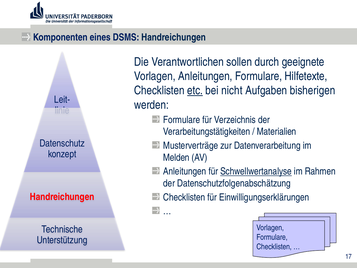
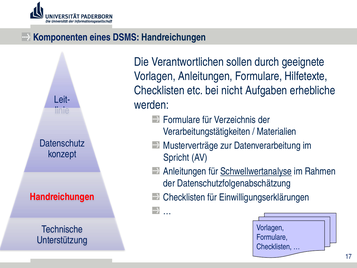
etc underline: present -> none
bisherigen: bisherigen -> erhebliche
Melden: Melden -> Spricht
